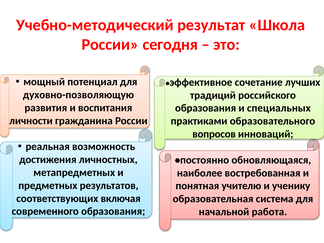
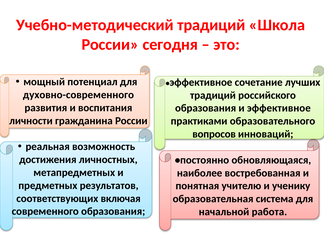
Учебно-методический результат: результат -> традиций
духовно-позволяющую: духовно-позволяющую -> духовно-современного
и специальных: специальных -> эффективное
